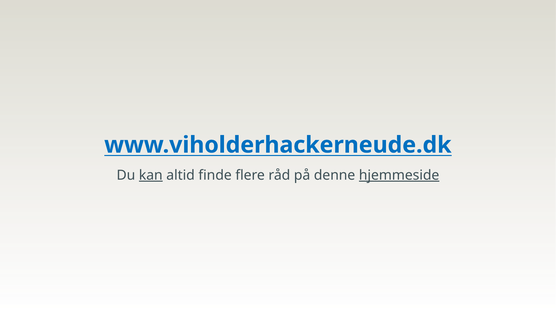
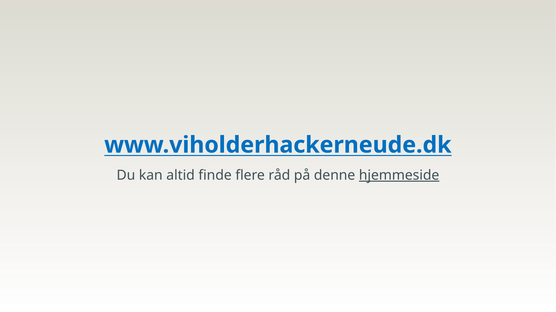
kan underline: present -> none
